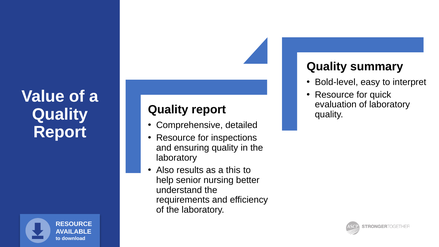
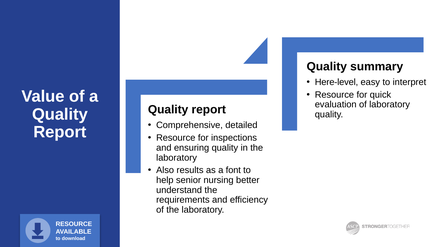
Bold-level: Bold-level -> Here-level
this: this -> font
